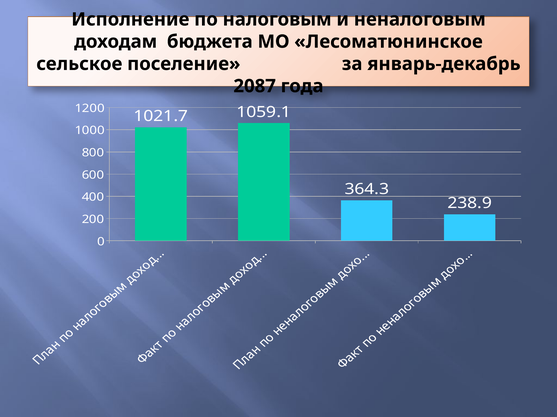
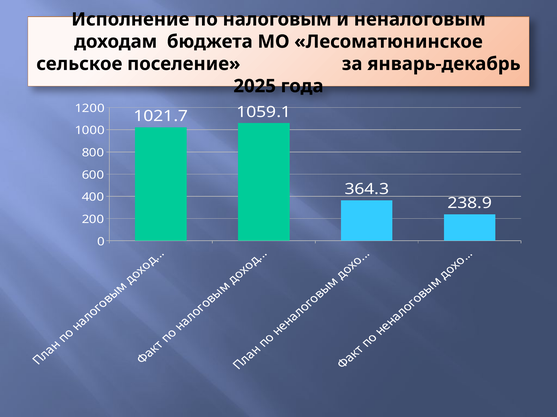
2087: 2087 -> 2025
